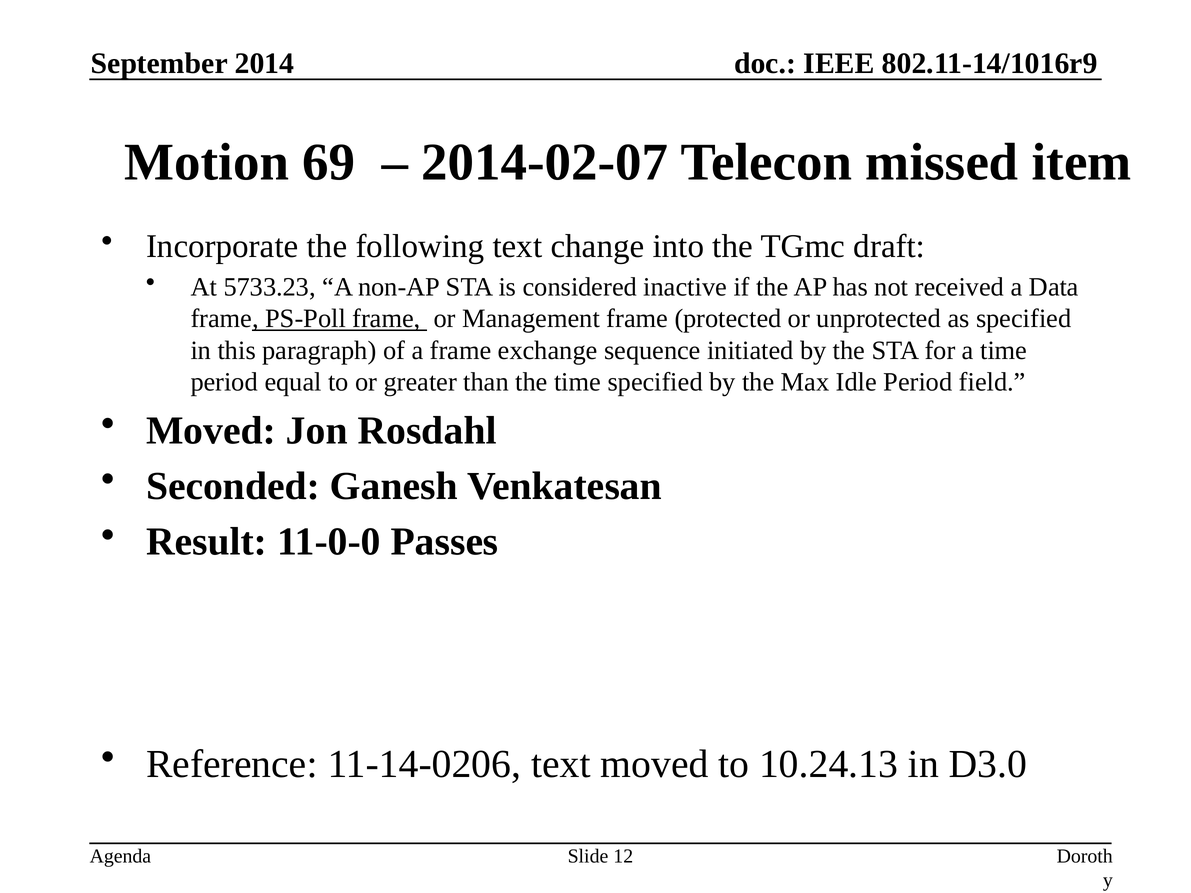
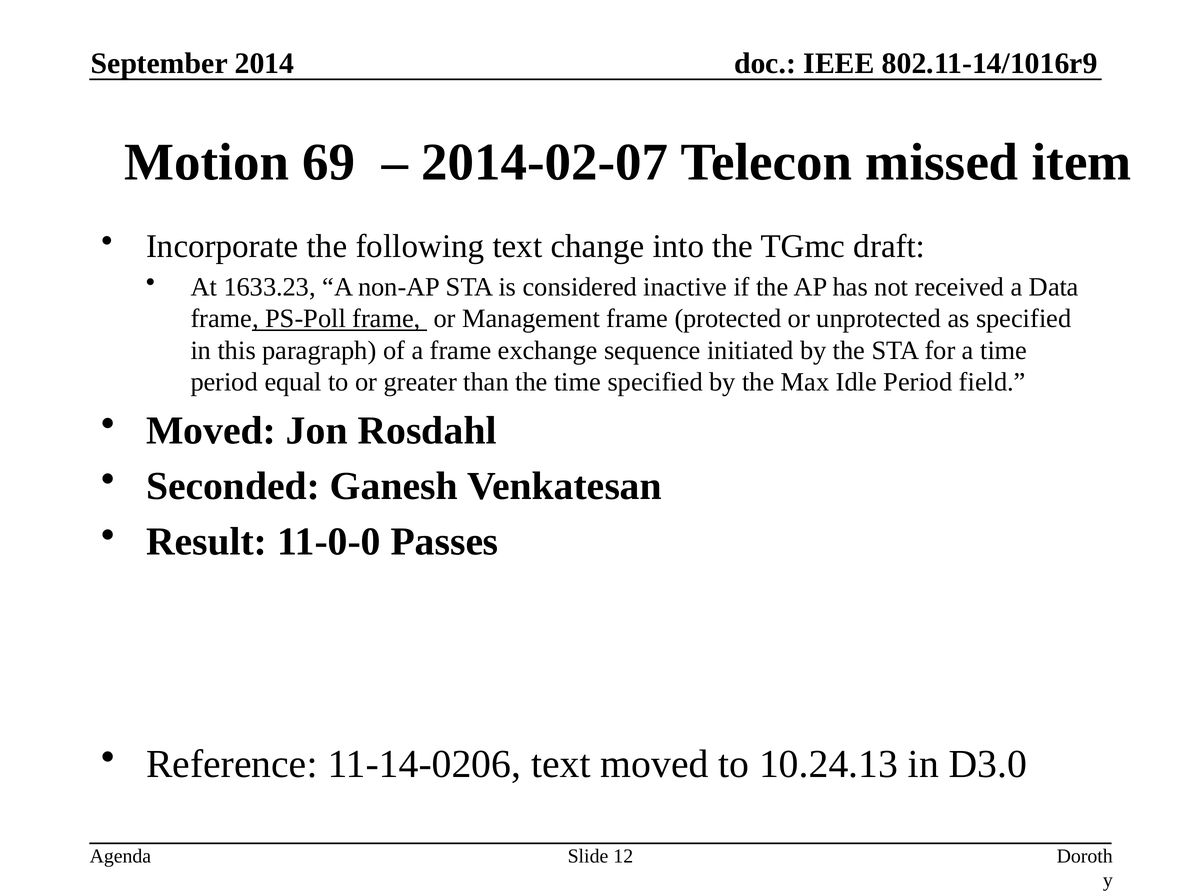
5733.23: 5733.23 -> 1633.23
